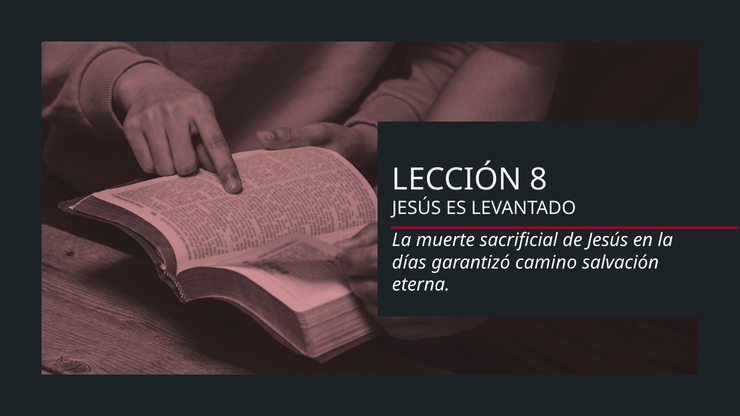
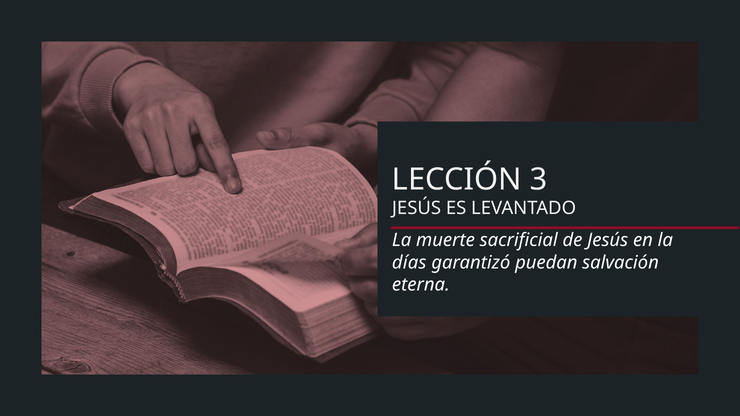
8: 8 -> 3
camino: camino -> puedan
